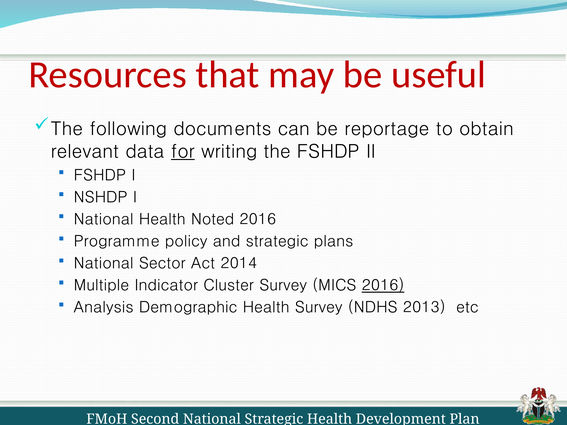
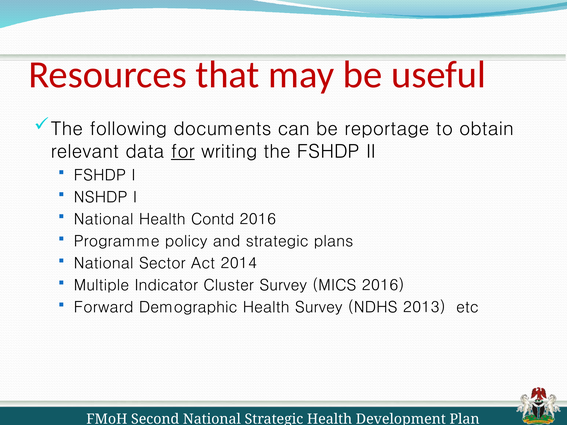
Noted: Noted -> Contd
2016 at (383, 286) underline: present -> none
Analysis: Analysis -> Forward
